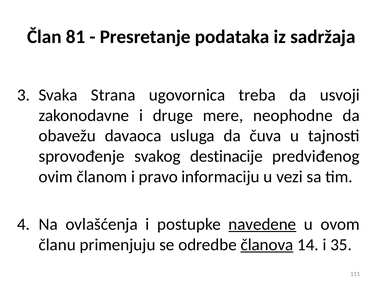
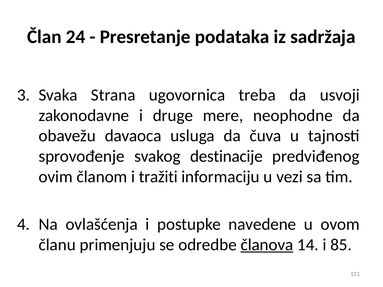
81: 81 -> 24
pravo: pravo -> tražiti
navedene underline: present -> none
35: 35 -> 85
